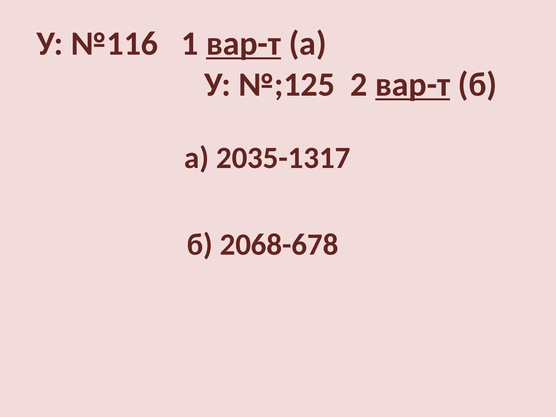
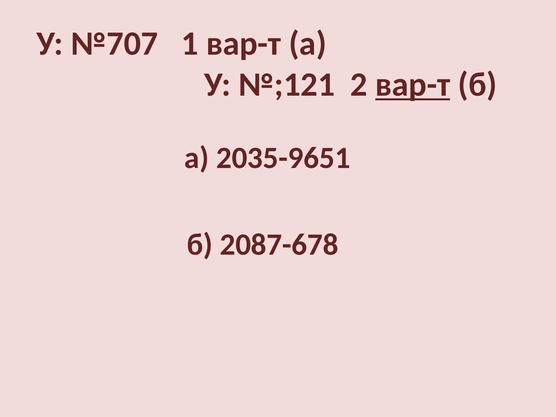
№116: №116 -> №707
вар-т at (244, 44) underline: present -> none
№;125: №;125 -> №;121
2035-1317: 2035-1317 -> 2035-9651
2068-678: 2068-678 -> 2087-678
